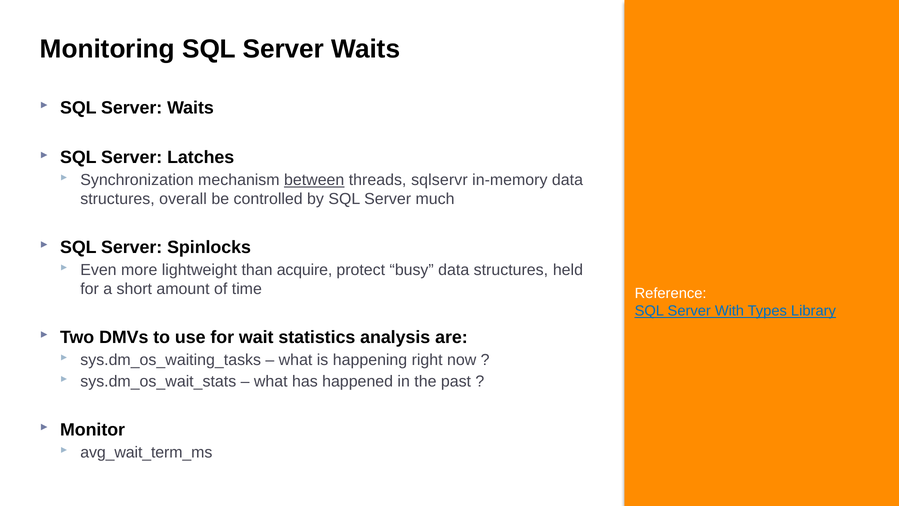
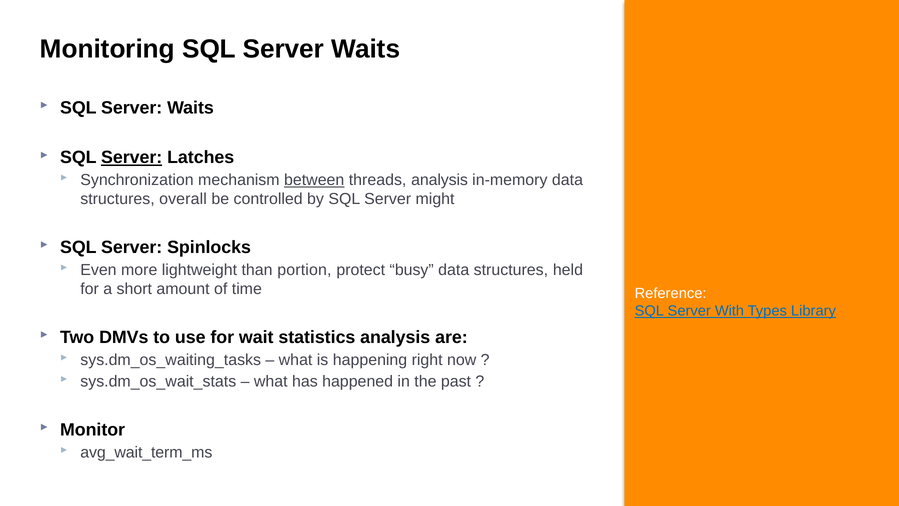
Server at (132, 158) underline: none -> present
threads sqlservr: sqlservr -> analysis
much: much -> might
acquire: acquire -> portion
